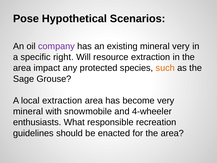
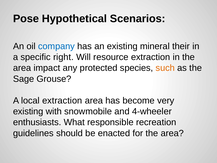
company colour: purple -> blue
mineral very: very -> their
mineral at (28, 111): mineral -> existing
